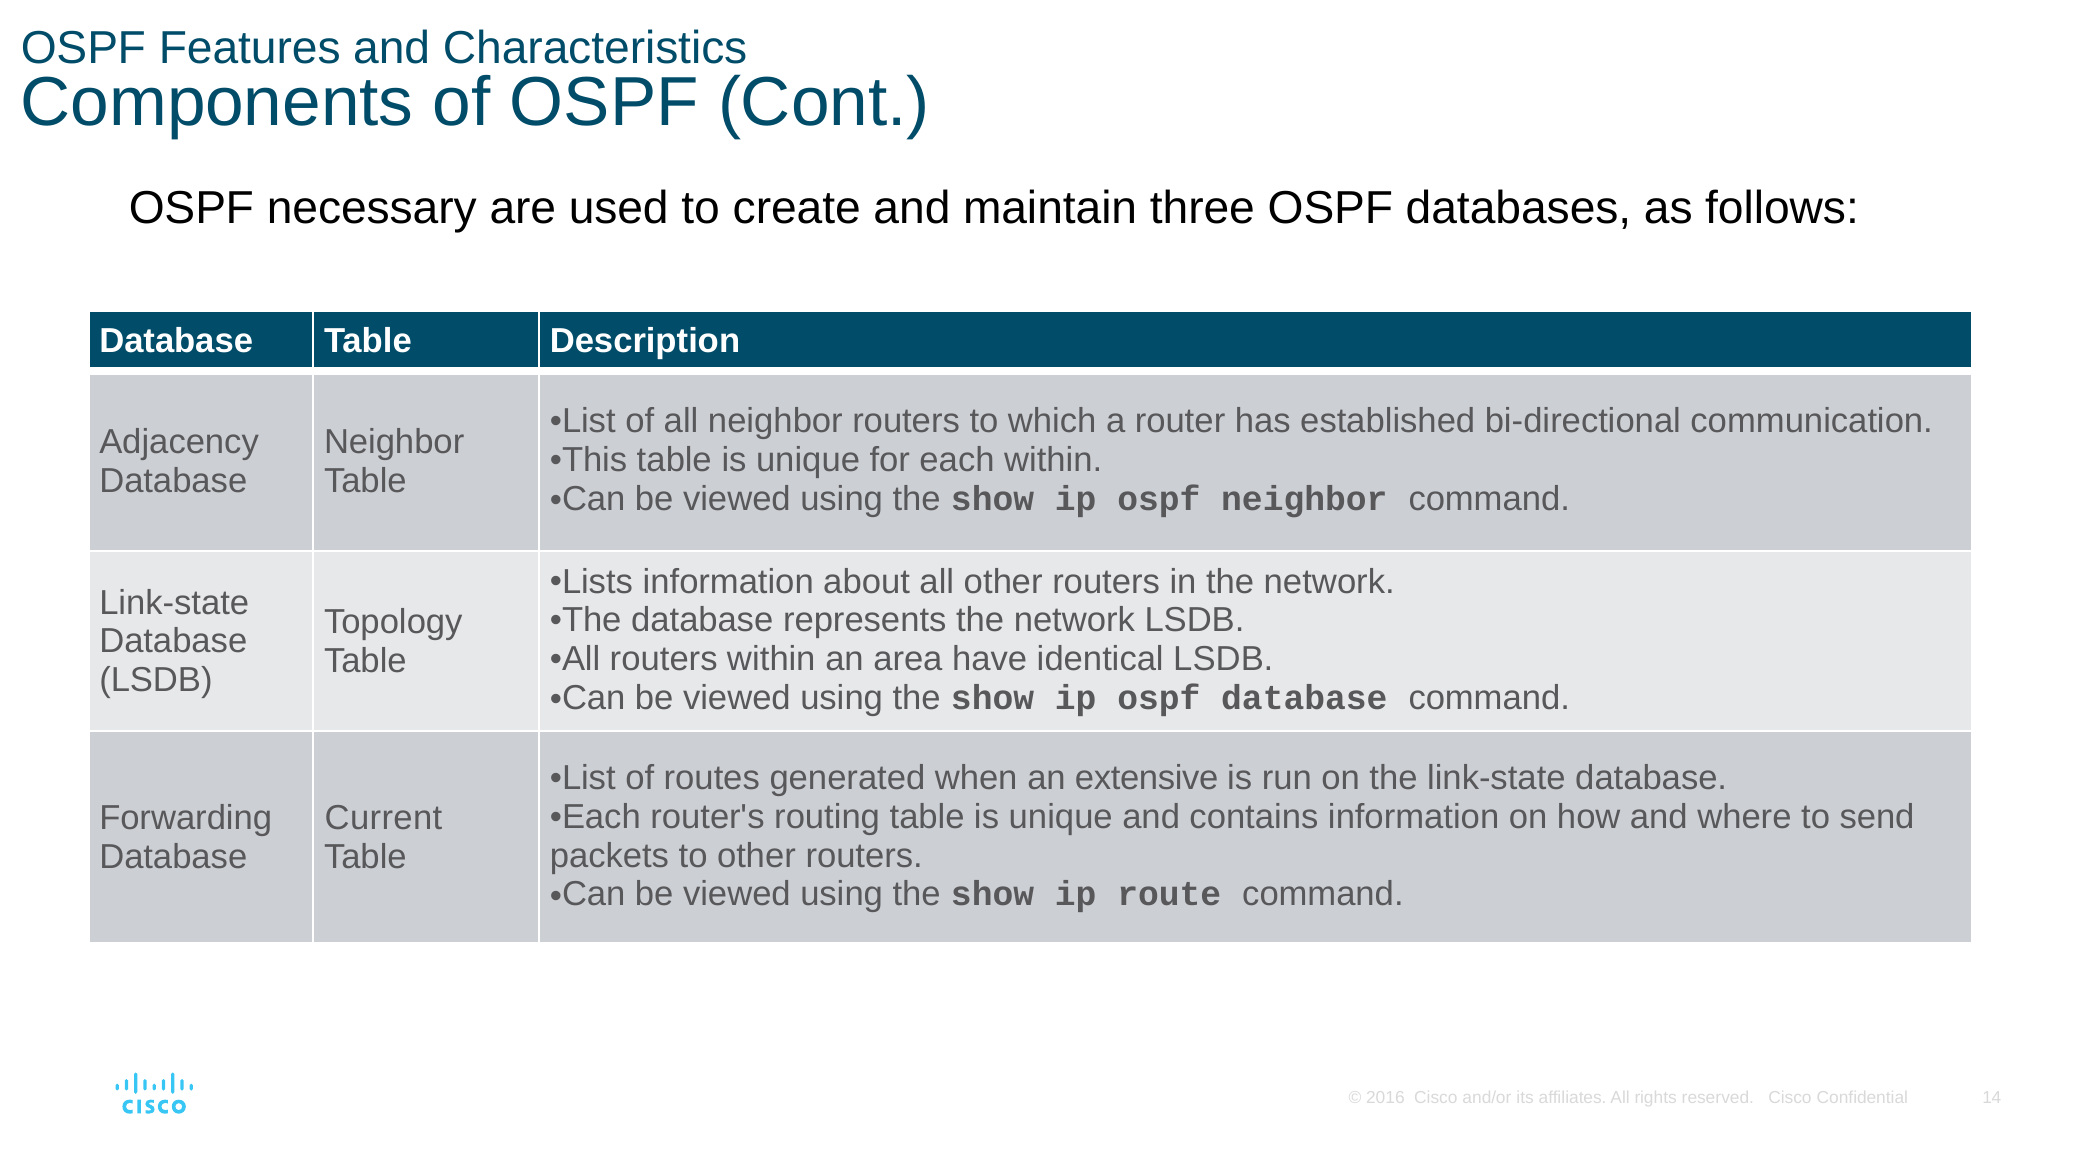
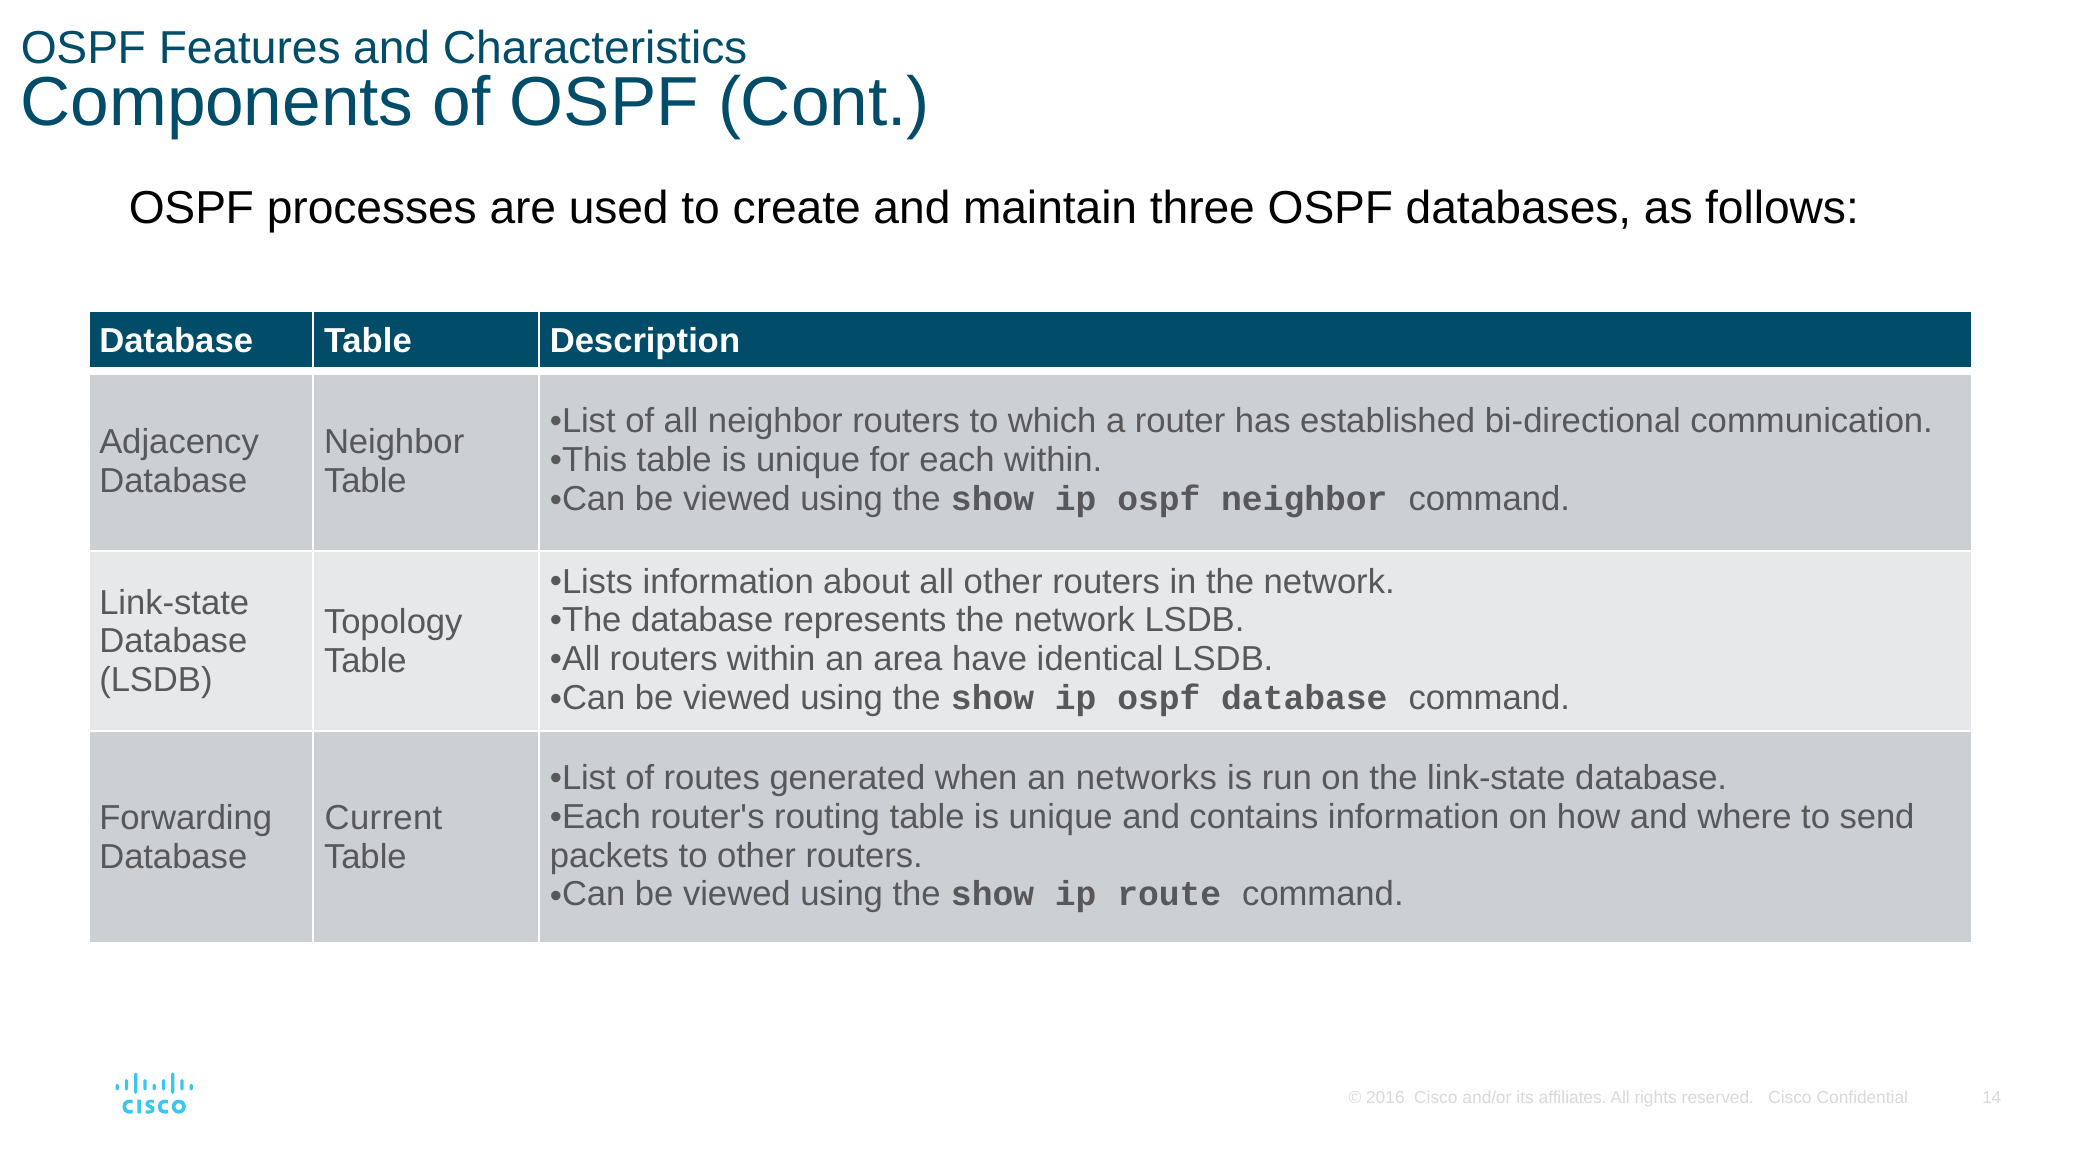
necessary: necessary -> processes
extensive: extensive -> networks
